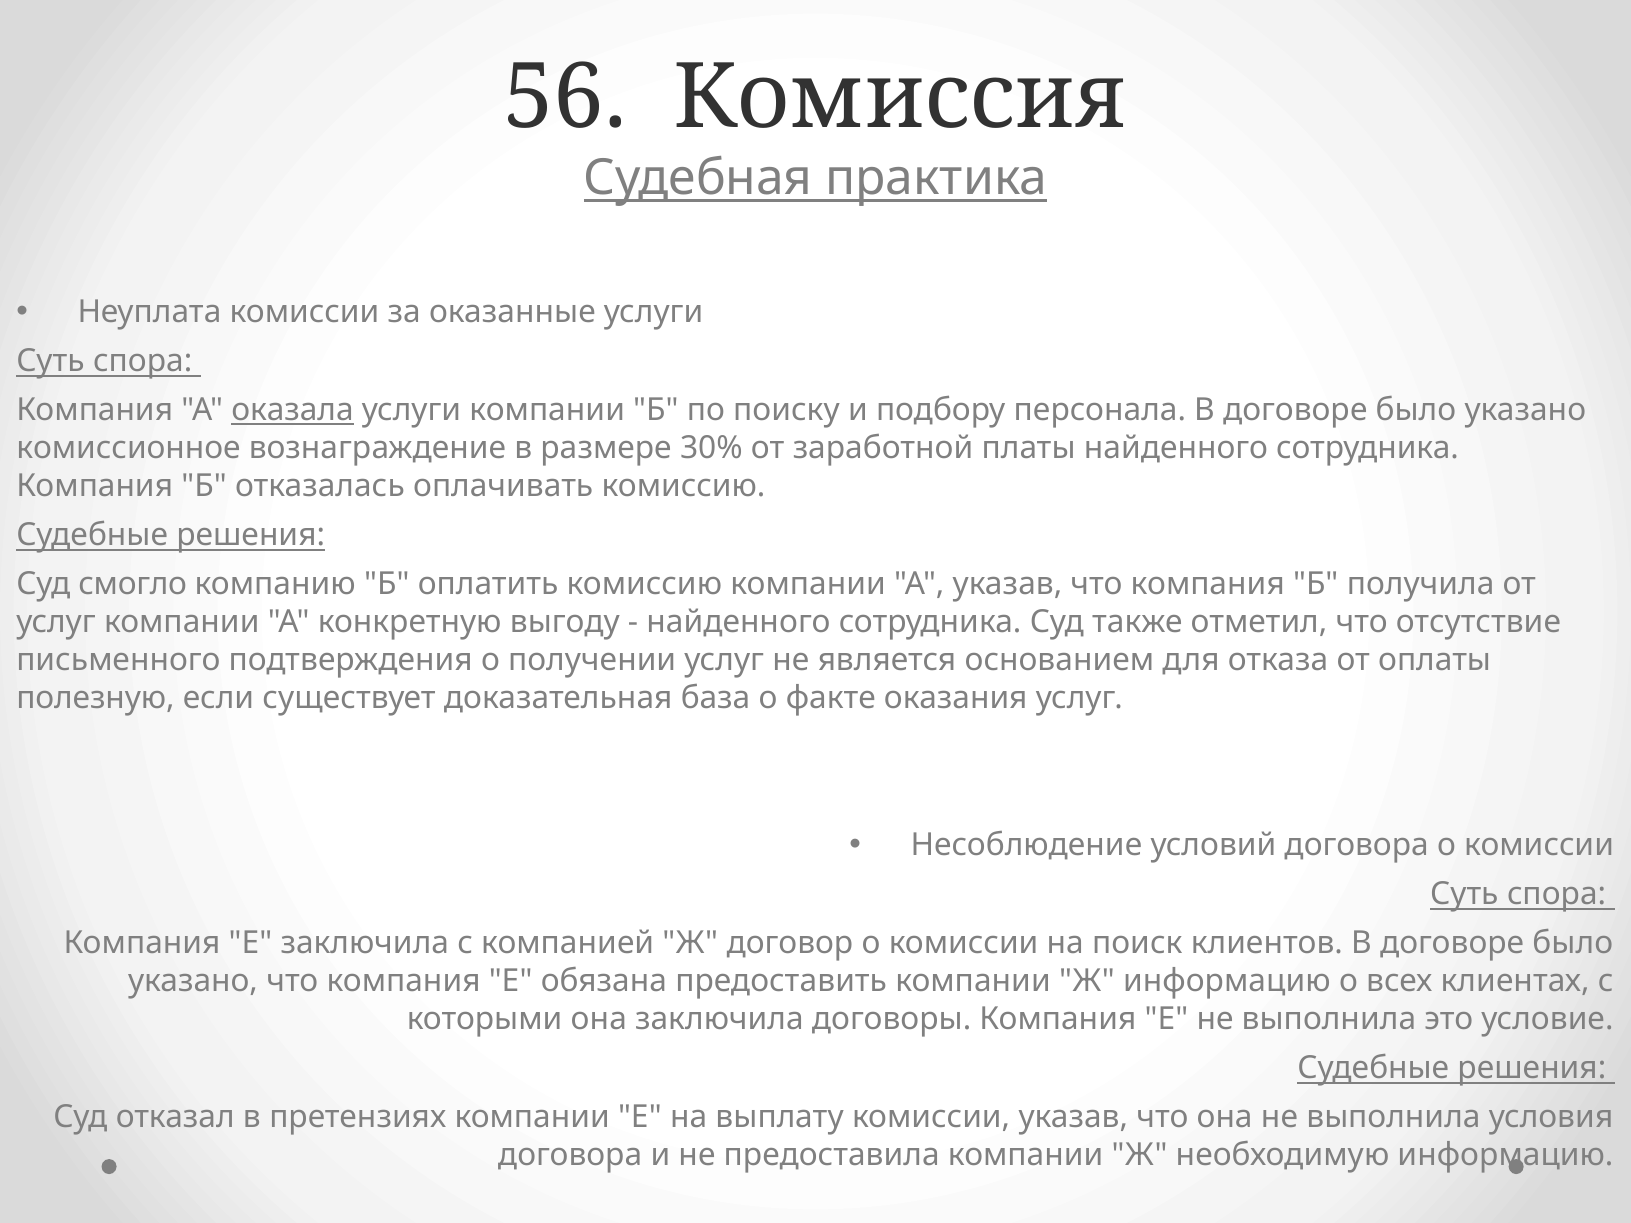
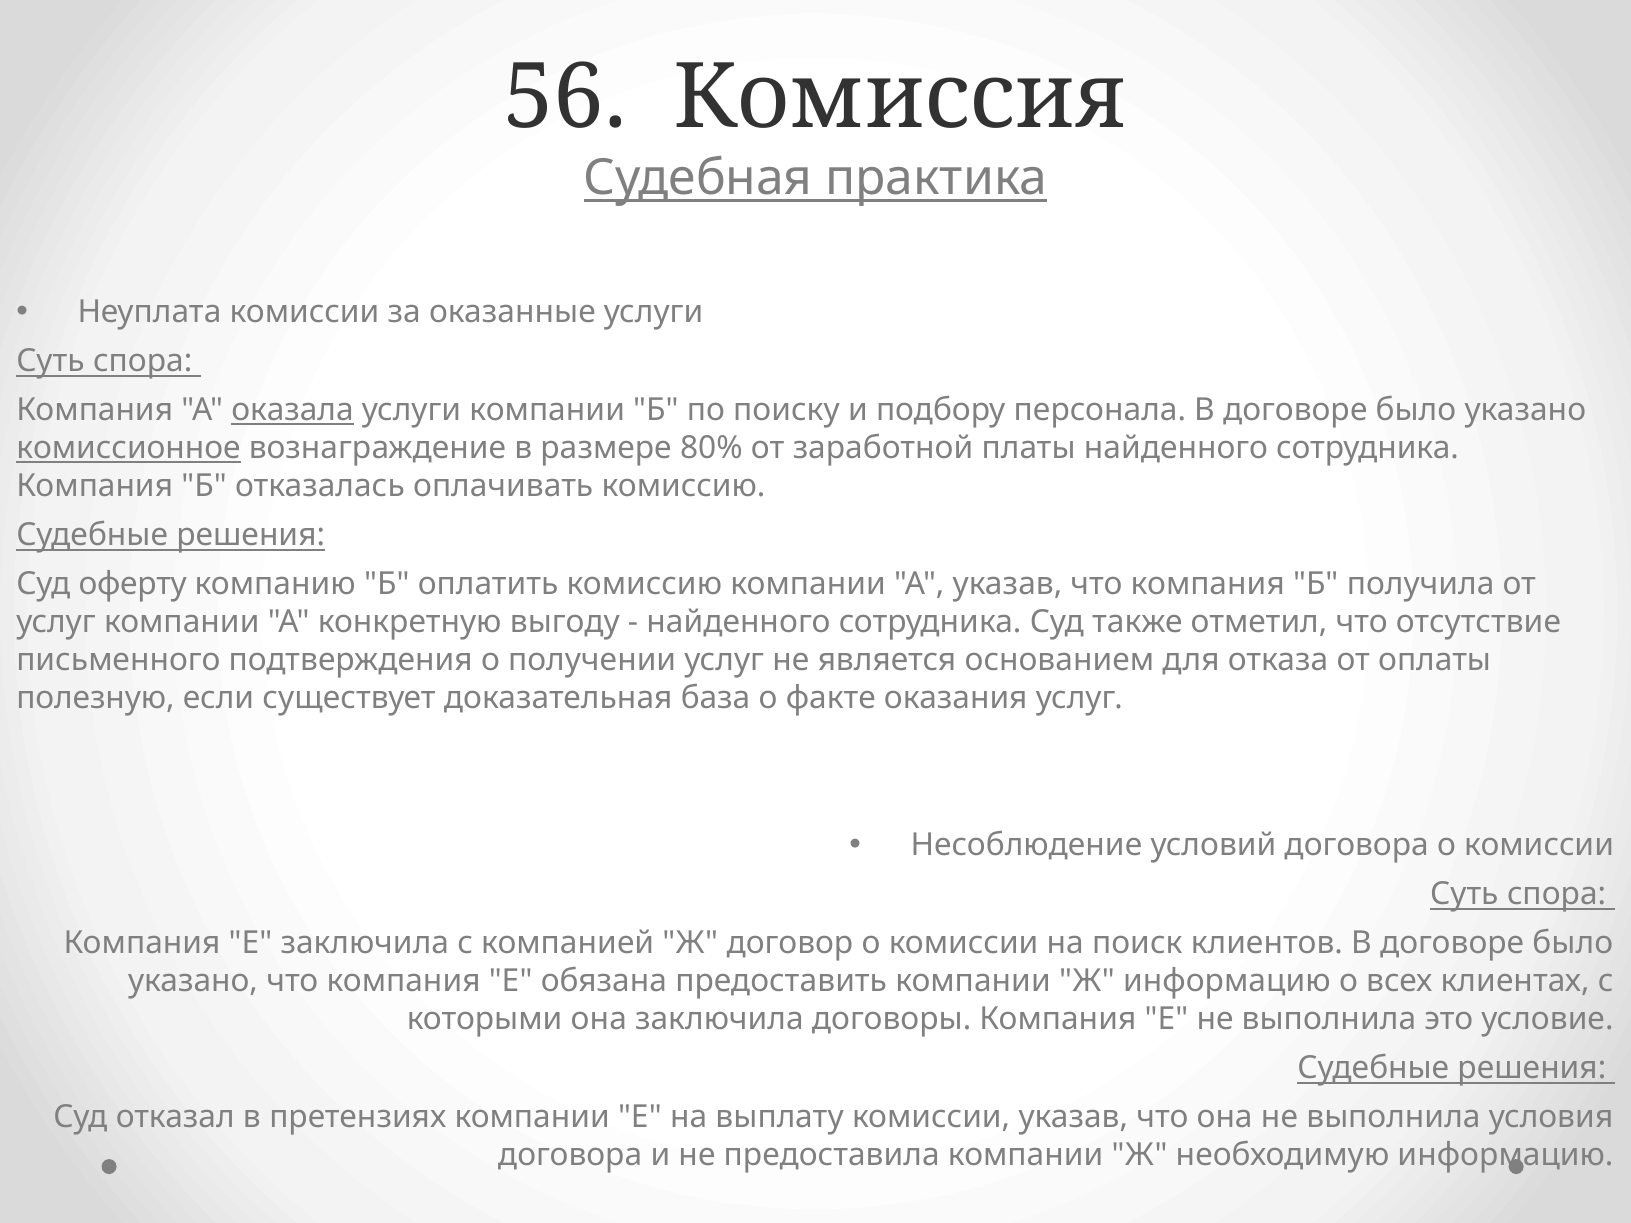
комиссионное underline: none -> present
30%: 30% -> 80%
смогло: смогло -> оферту
